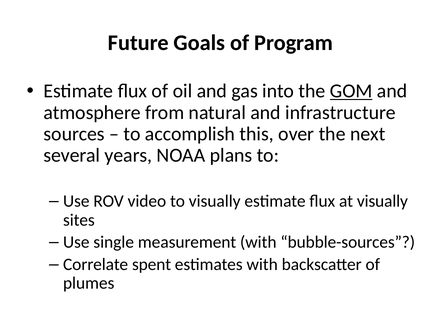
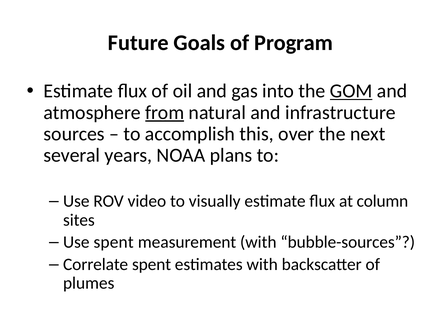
from underline: none -> present
at visually: visually -> column
Use single: single -> spent
